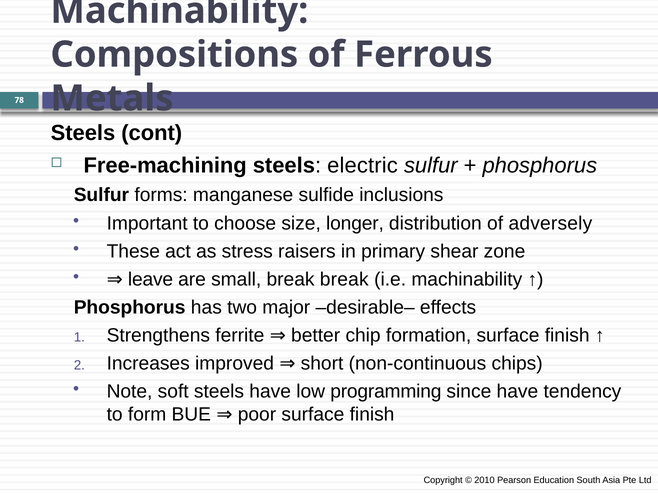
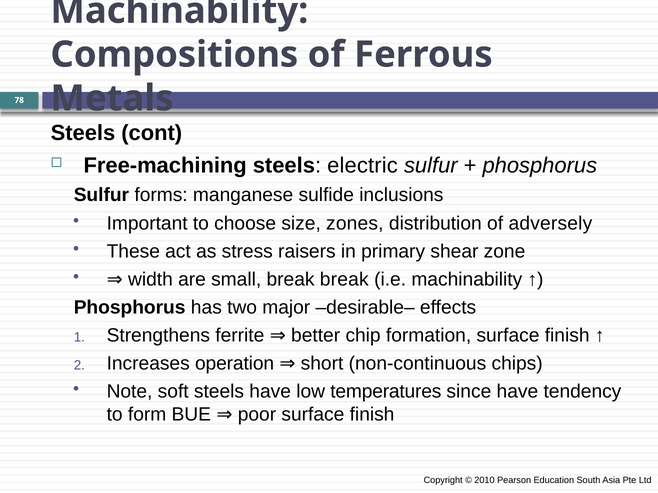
longer: longer -> zones
leave: leave -> width
improved: improved -> operation
programming: programming -> temperatures
